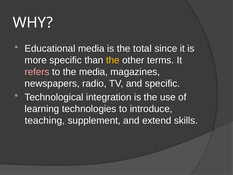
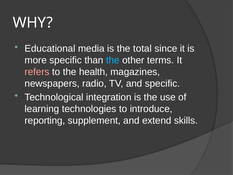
the at (113, 60) colour: yellow -> light blue
the media: media -> health
teaching: teaching -> reporting
